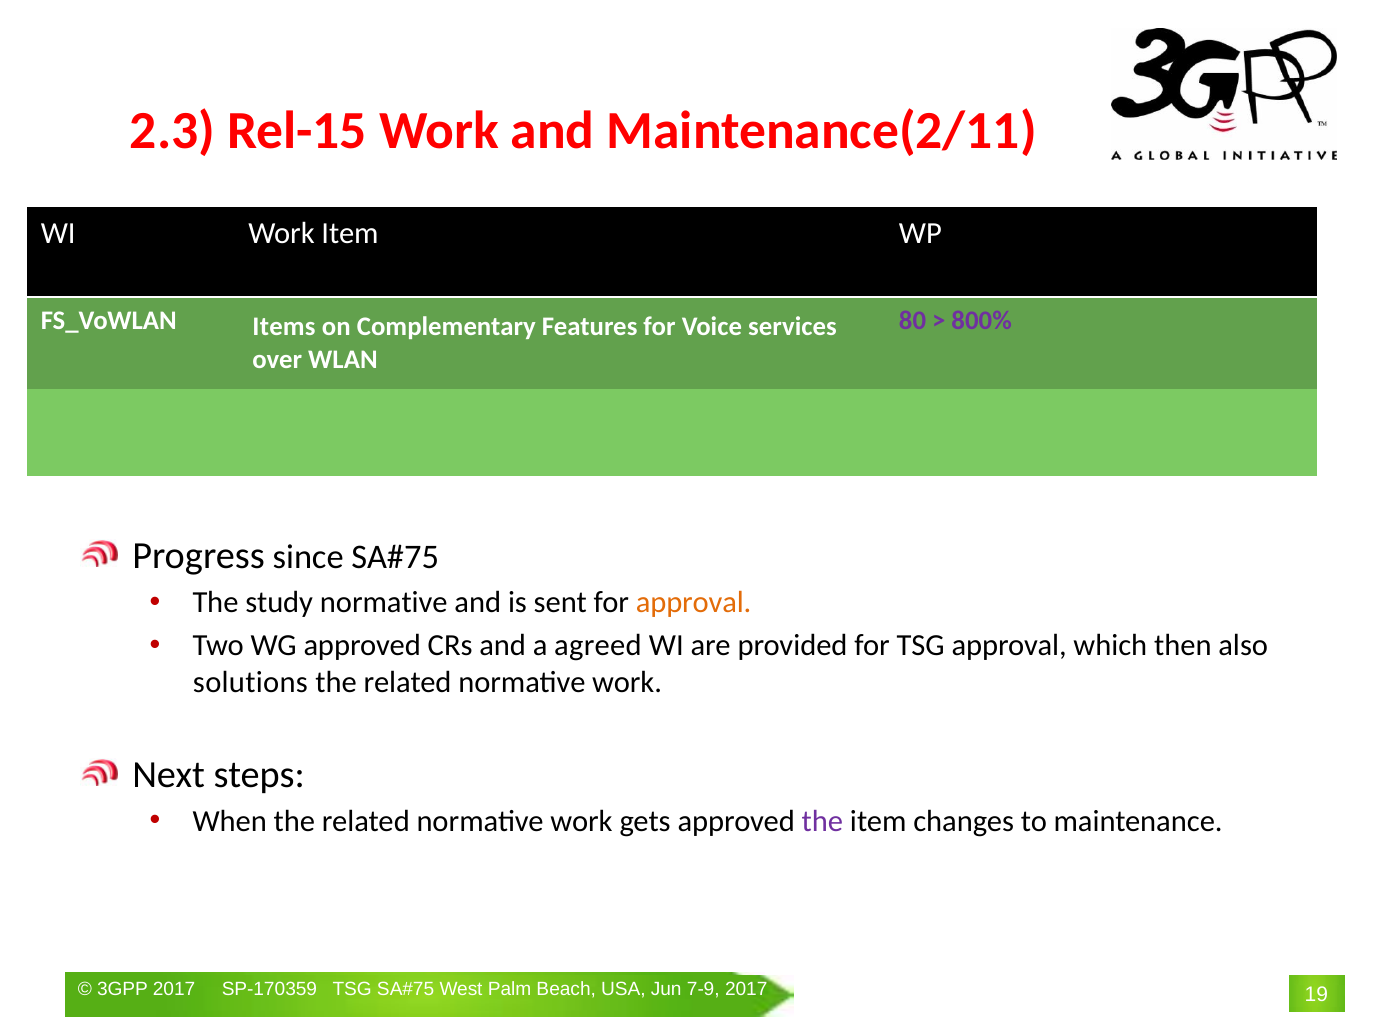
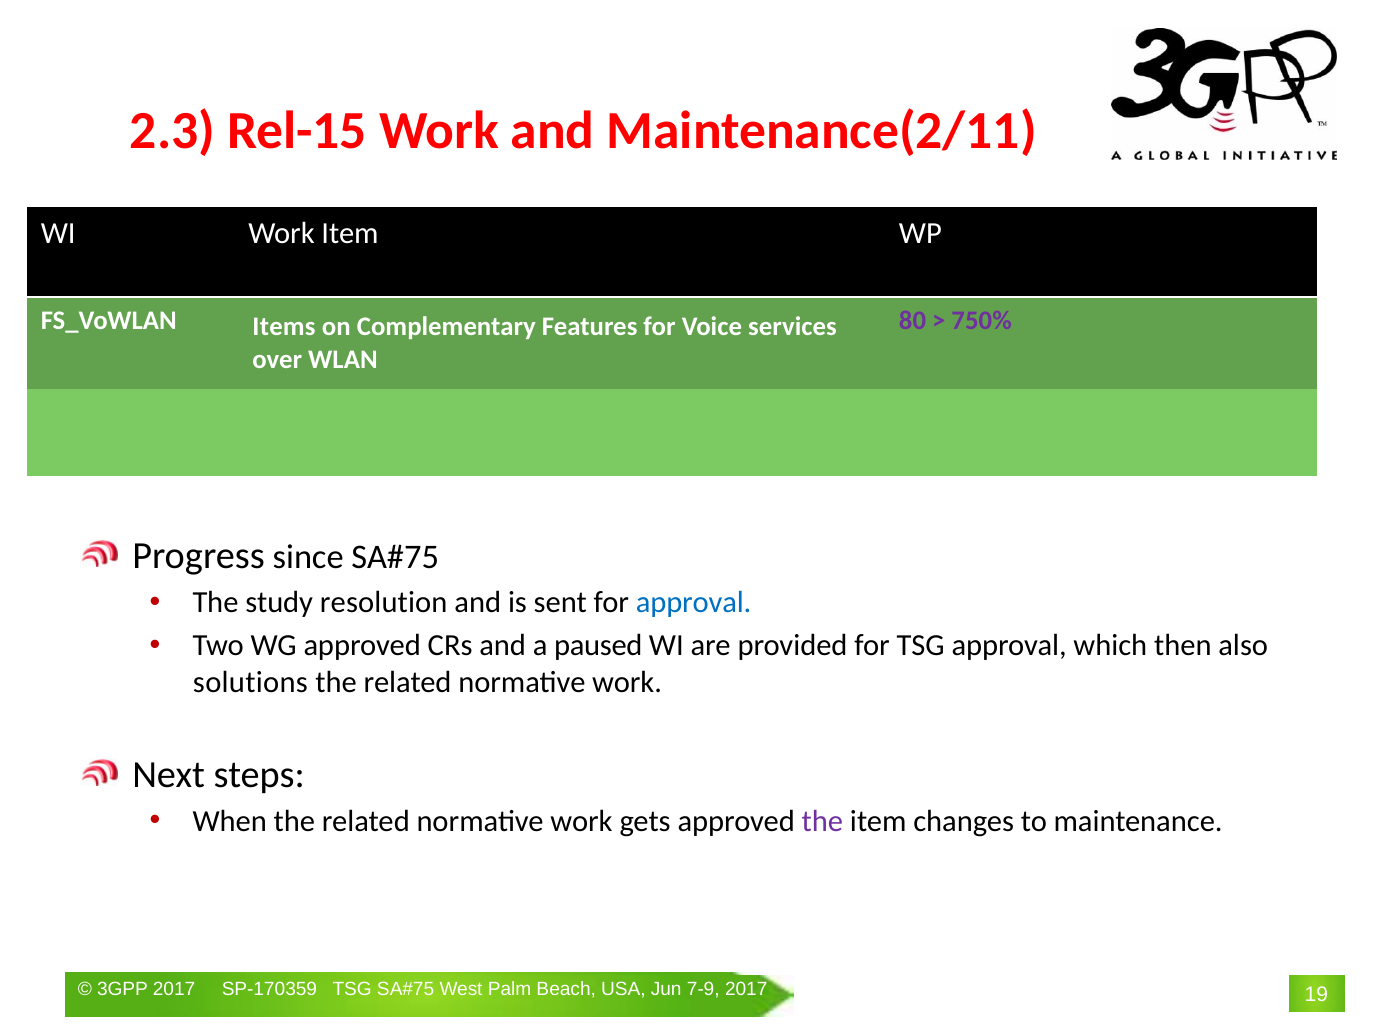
800%: 800% -> 750%
study normative: normative -> resolution
approval at (694, 603) colour: orange -> blue
agreed: agreed -> paused
